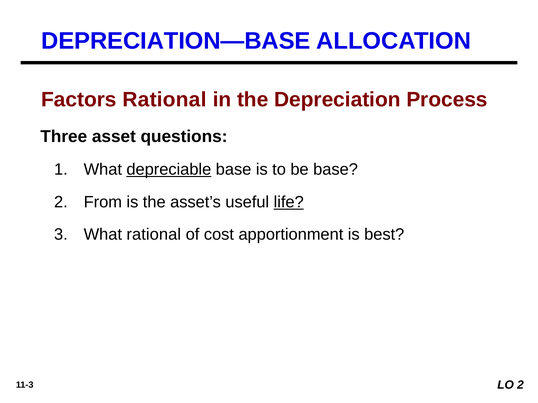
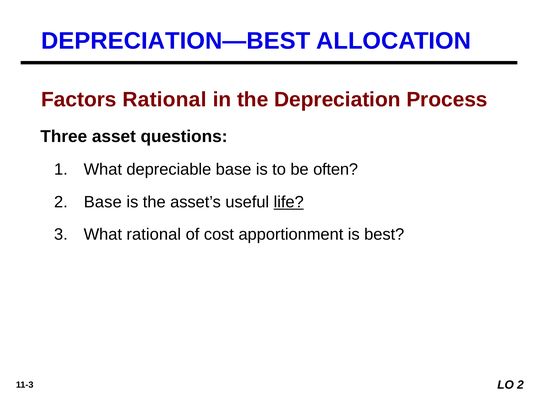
DEPRECIATION—BASE: DEPRECIATION—BASE -> DEPRECIATION—BEST
depreciable underline: present -> none
be base: base -> often
2 From: From -> Base
